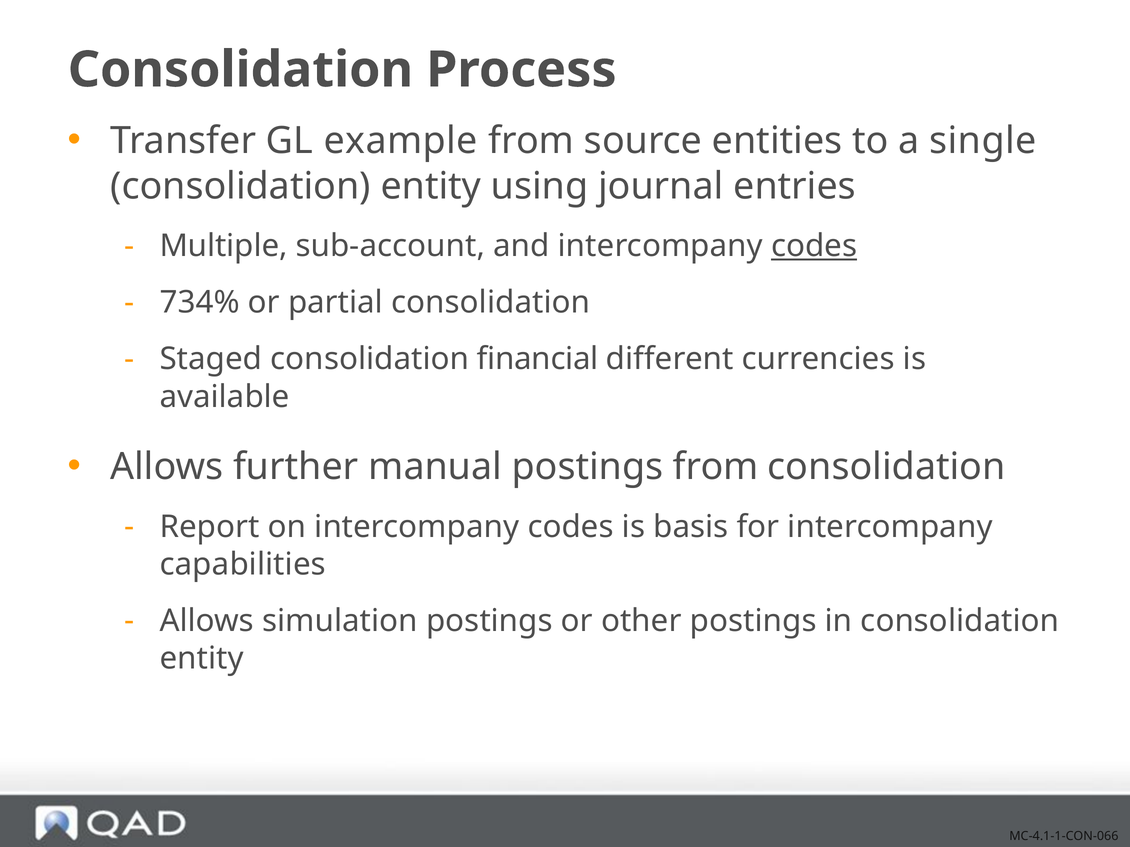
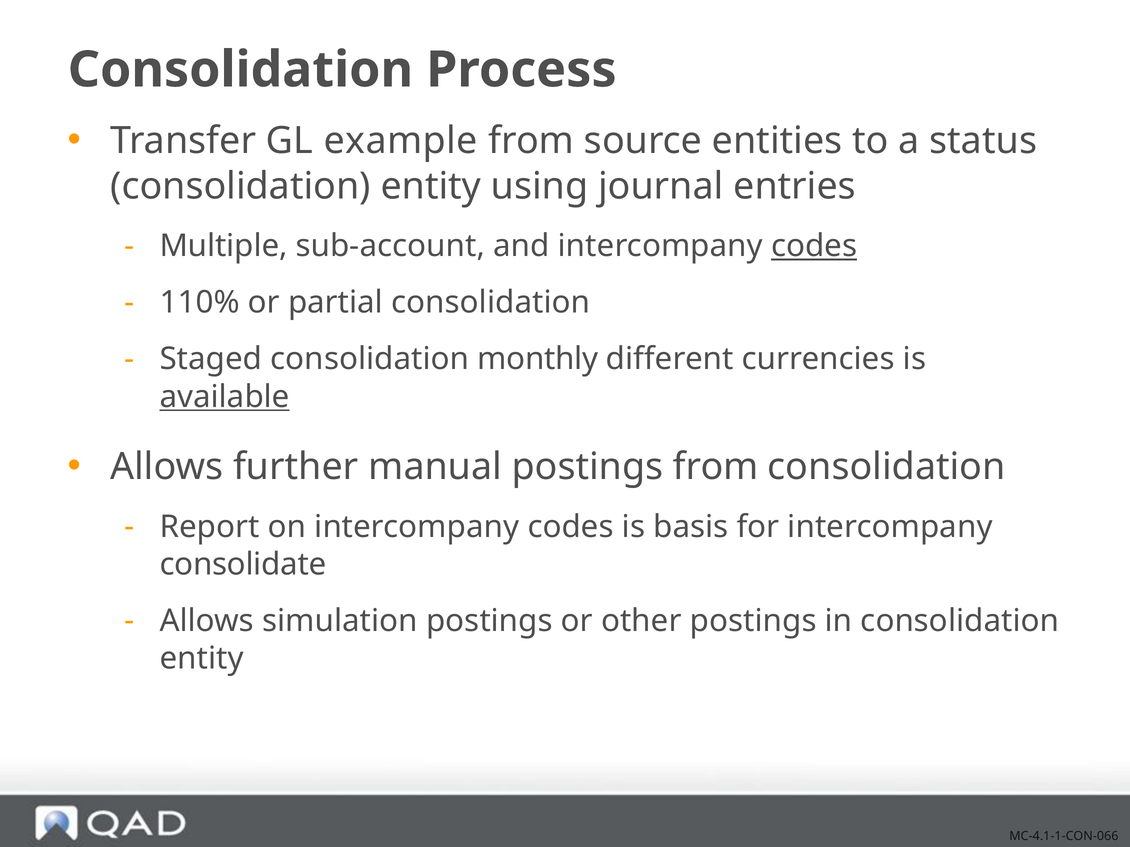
single: single -> status
734%: 734% -> 110%
financial: financial -> monthly
available underline: none -> present
capabilities: capabilities -> consolidate
